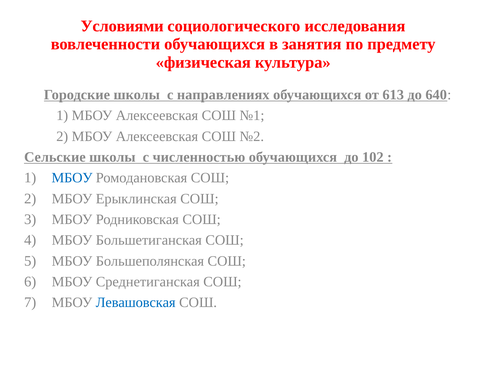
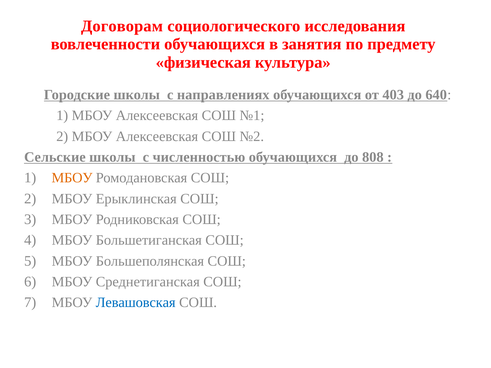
Условиями: Условиями -> Договорам
613: 613 -> 403
102: 102 -> 808
МБОУ at (72, 178) colour: blue -> orange
